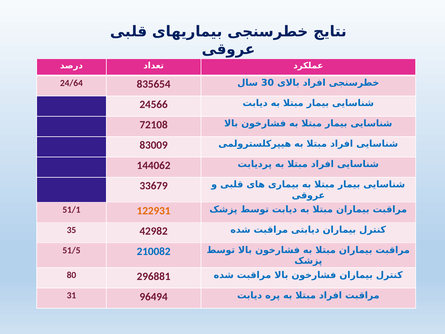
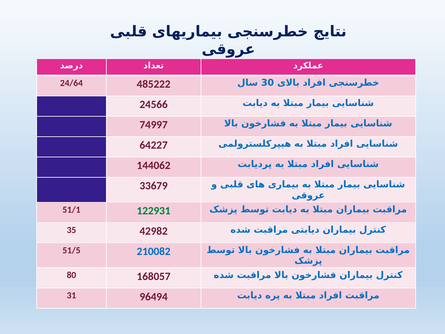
835654: 835654 -> 485222
72108: 72108 -> 74997
83009: 83009 -> 64227
122931 colour: orange -> green
296881: 296881 -> 168057
